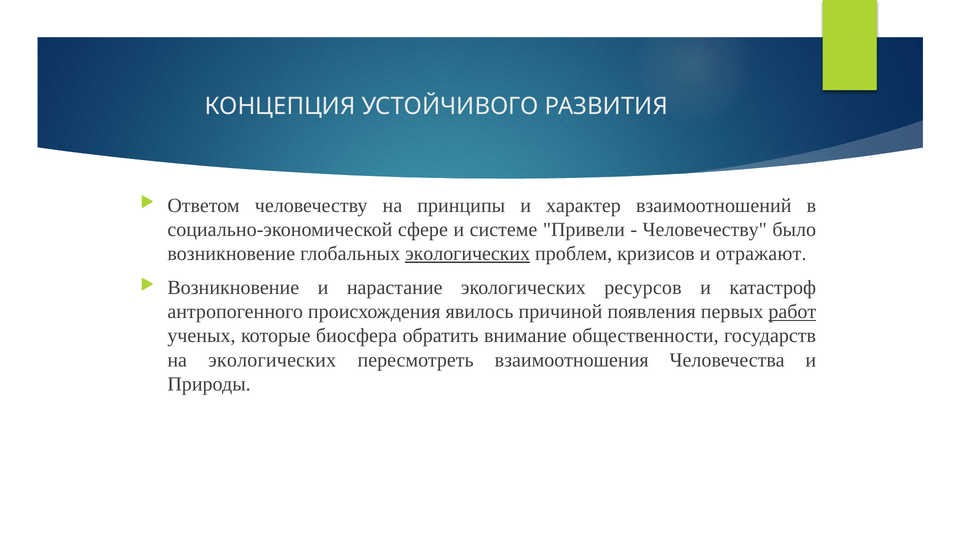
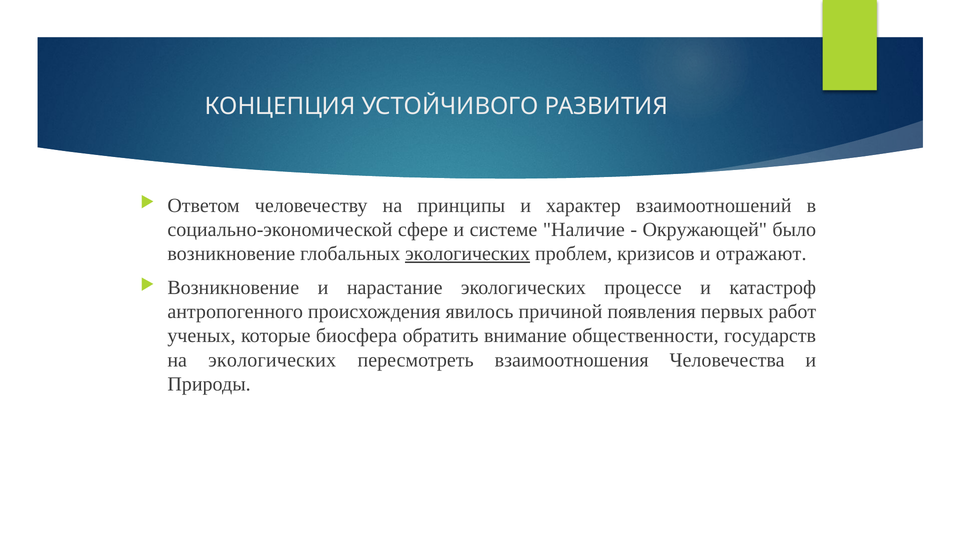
Привели: Привели -> Наличие
Человечеству at (705, 229): Человечеству -> Окружающей
ресурсов: ресурсов -> процессе
работ underline: present -> none
